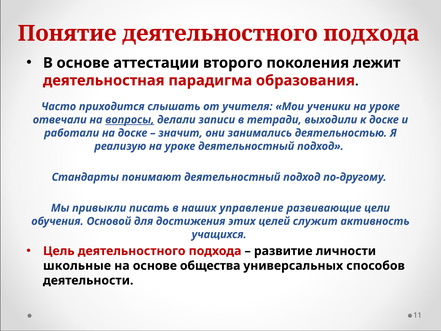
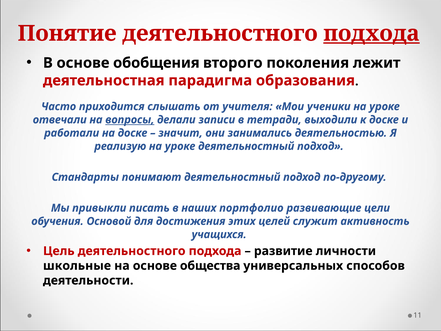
подхода at (371, 33) underline: none -> present
аттестации: аттестации -> обобщения
управление: управление -> портфолио
